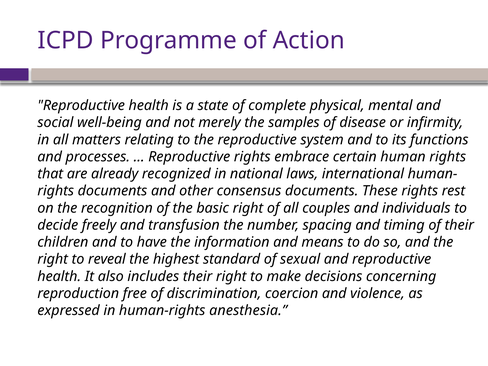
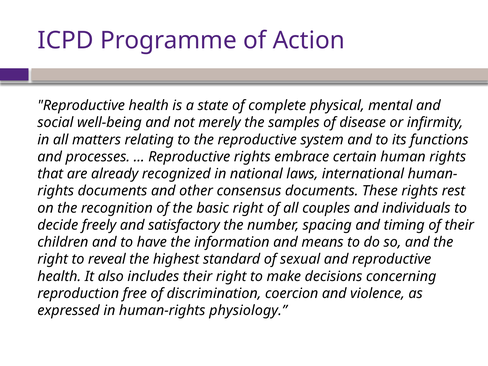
transfusion: transfusion -> satisfactory
anesthesia: anesthesia -> physiology
